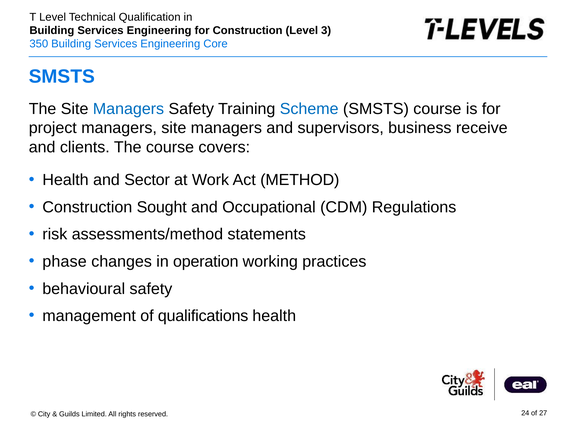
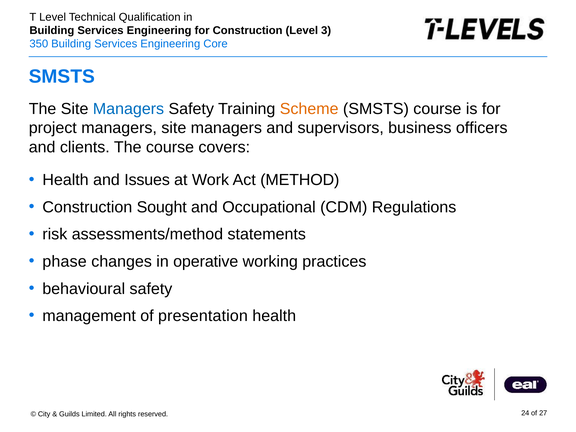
Scheme colour: blue -> orange
receive: receive -> officers
Sector: Sector -> Issues
operation: operation -> operative
qualifications: qualifications -> presentation
